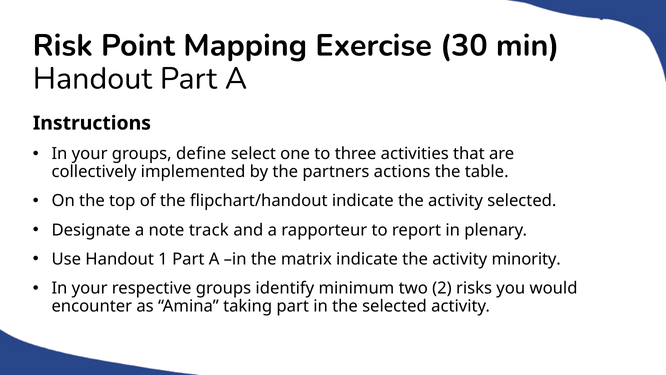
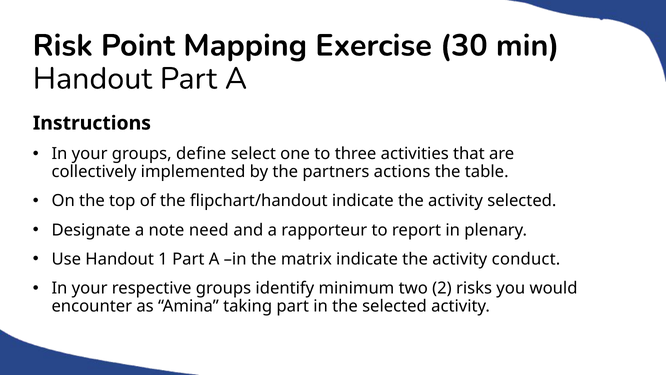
track: track -> need
minority: minority -> conduct
